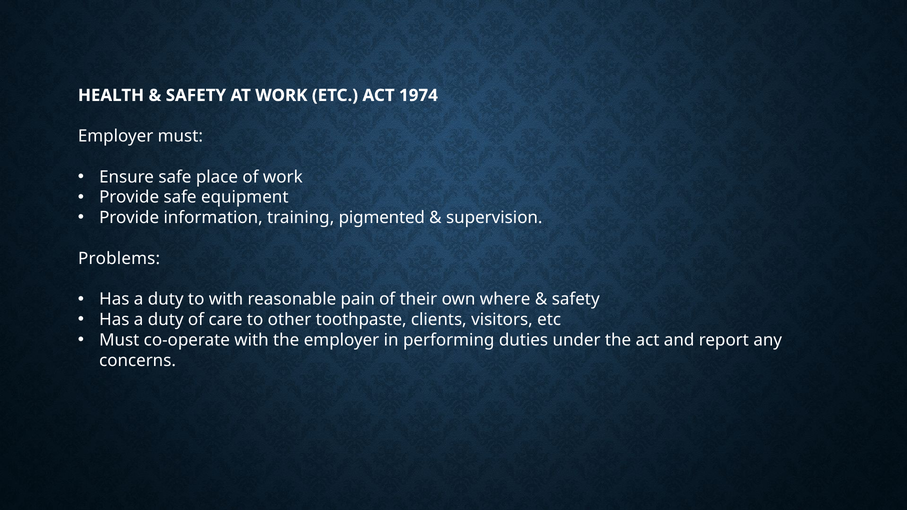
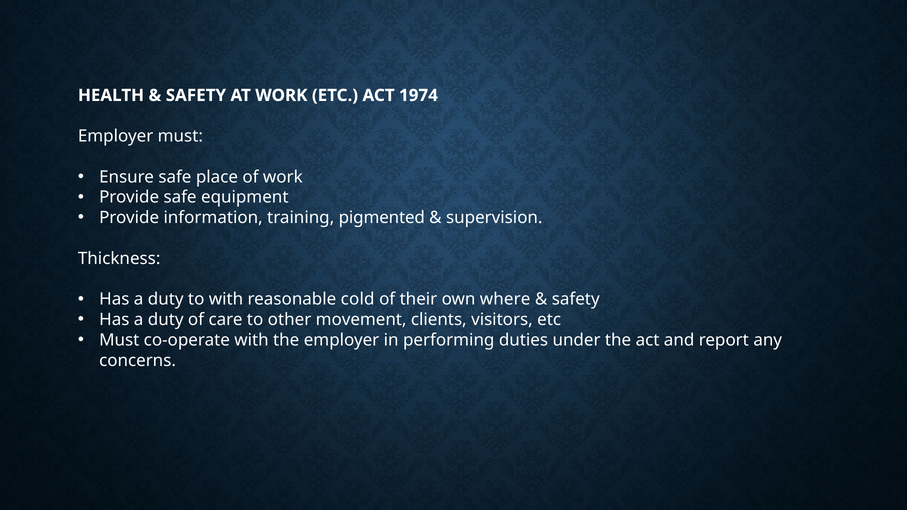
Problems: Problems -> Thickness
pain: pain -> cold
toothpaste: toothpaste -> movement
